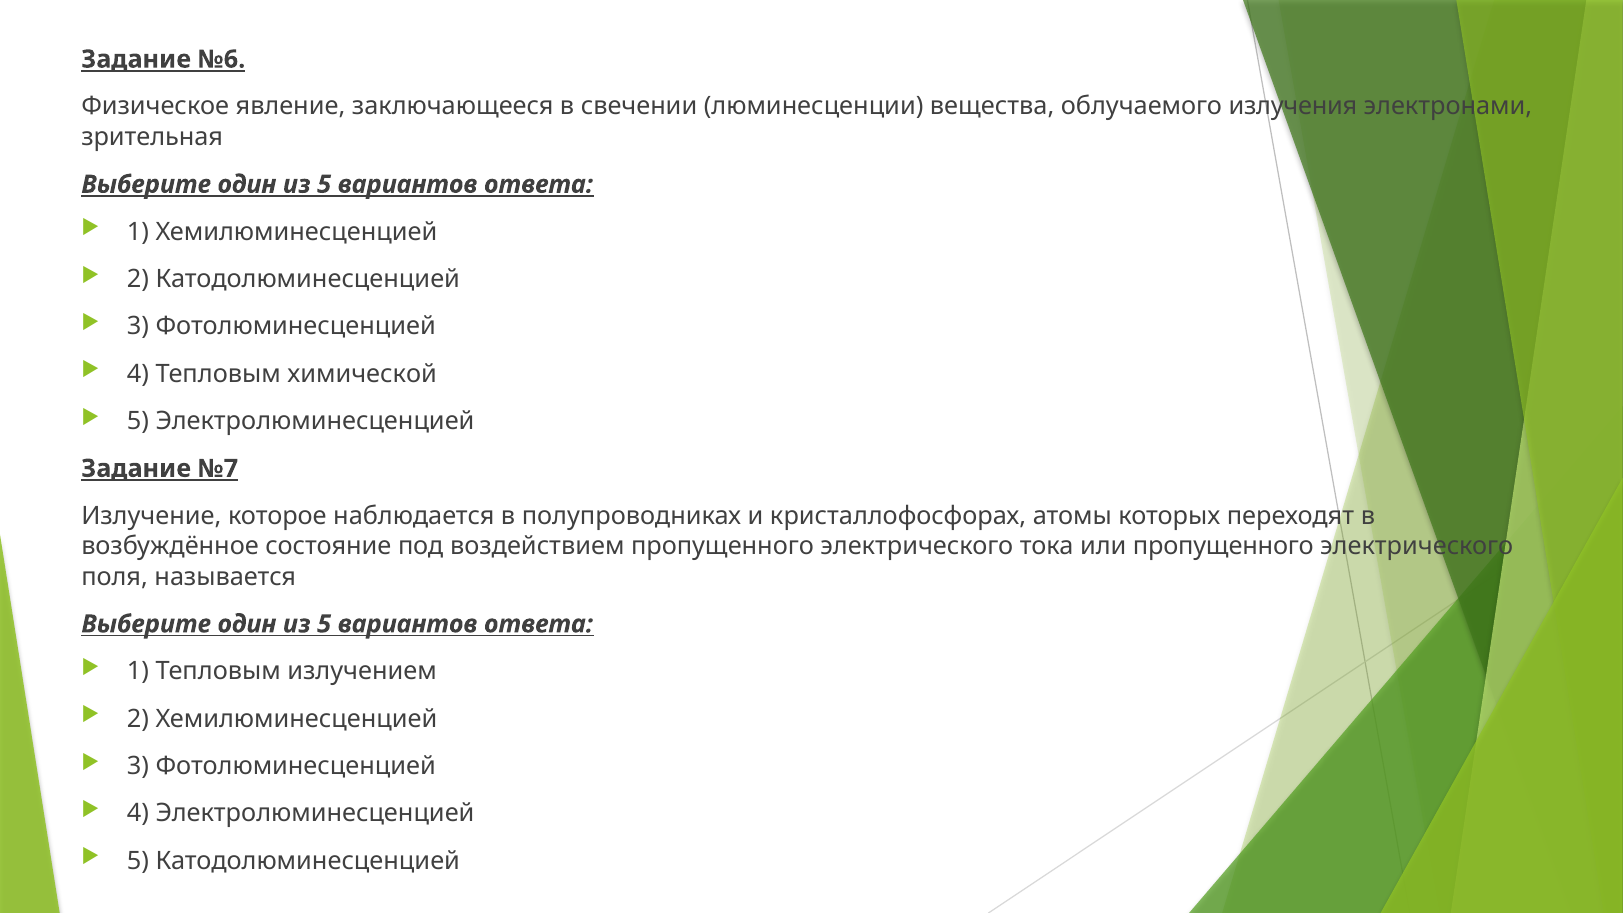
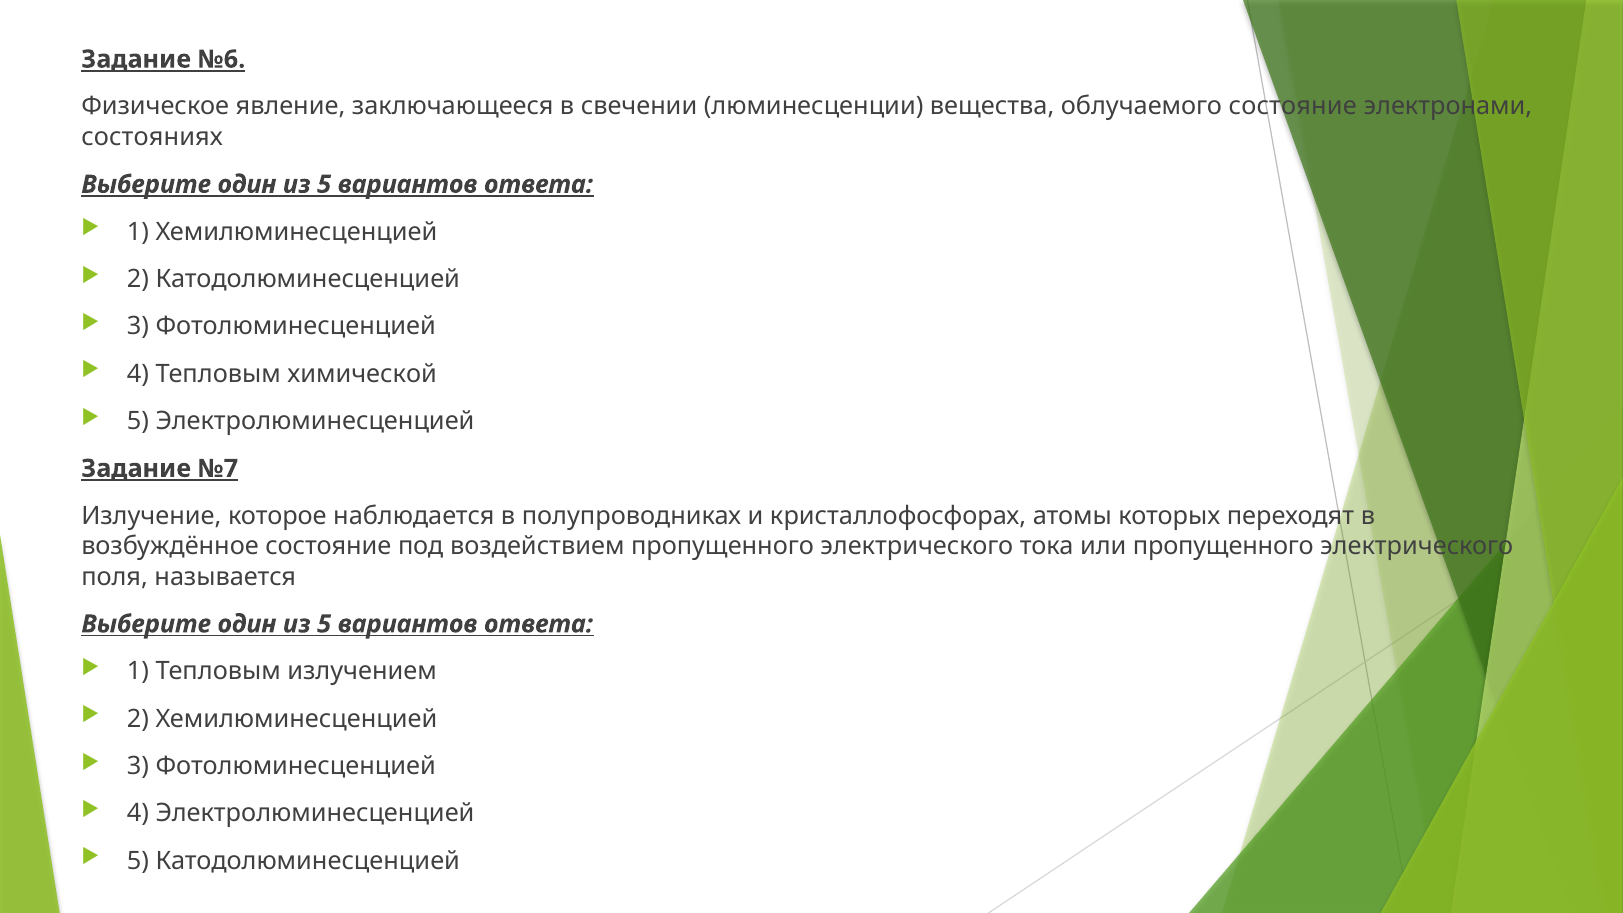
облучаемого излучения: излучения -> состояние
зрительная: зрительная -> состояниях
